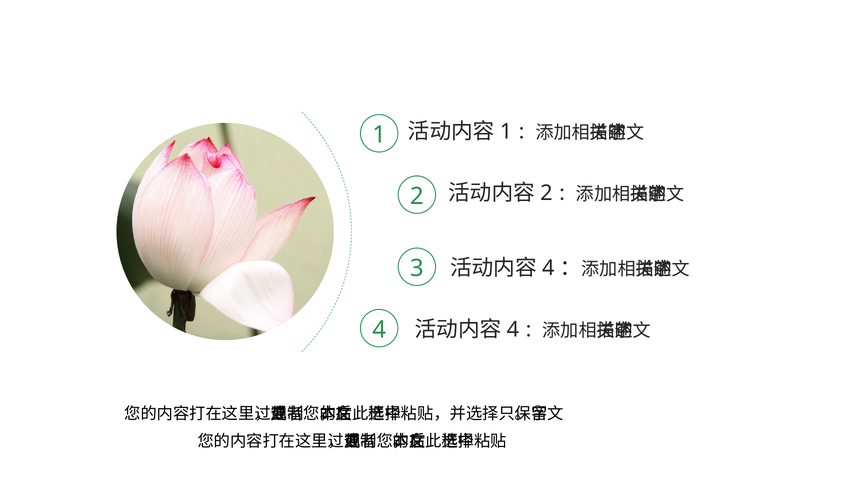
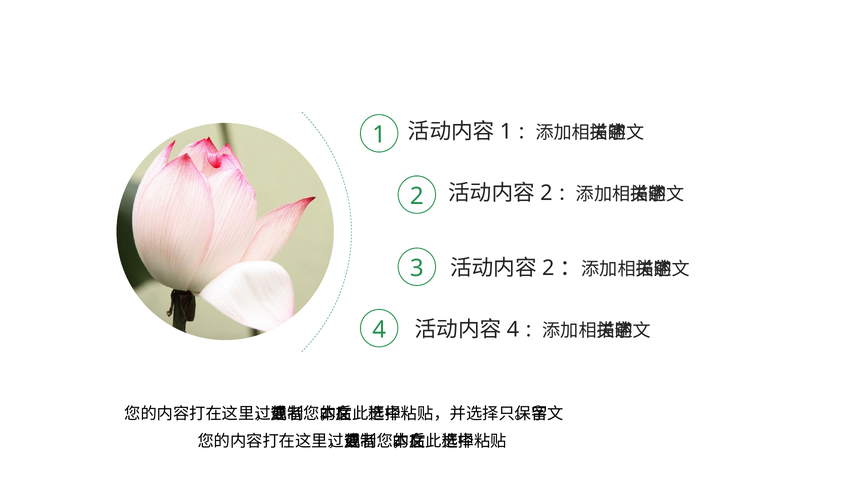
4 at (548, 268): 4 -> 2
